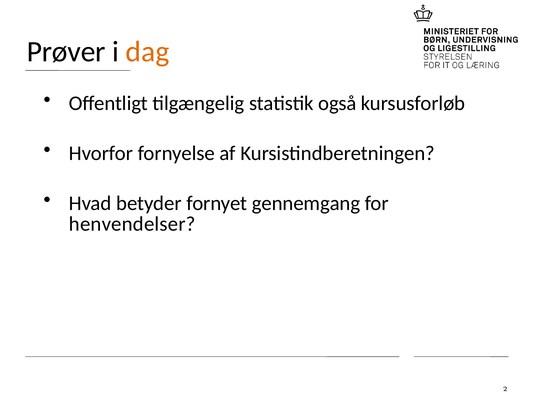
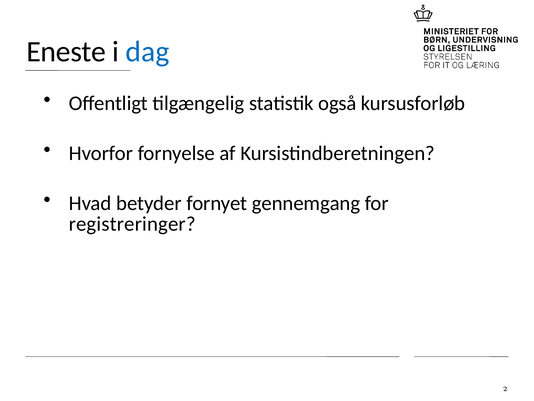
Prøver: Prøver -> Eneste
dag colour: orange -> blue
henvendelser: henvendelser -> registreringer
